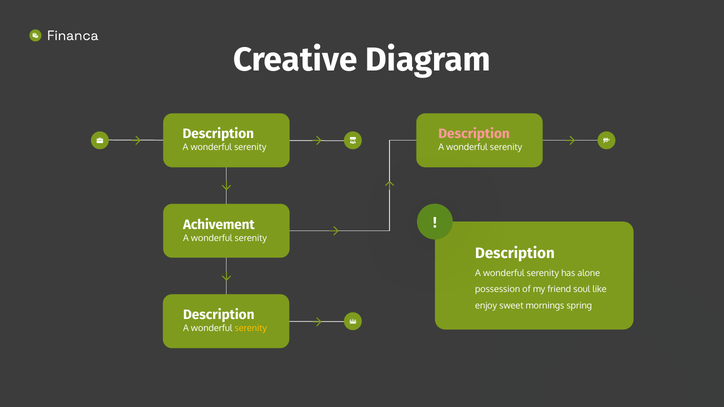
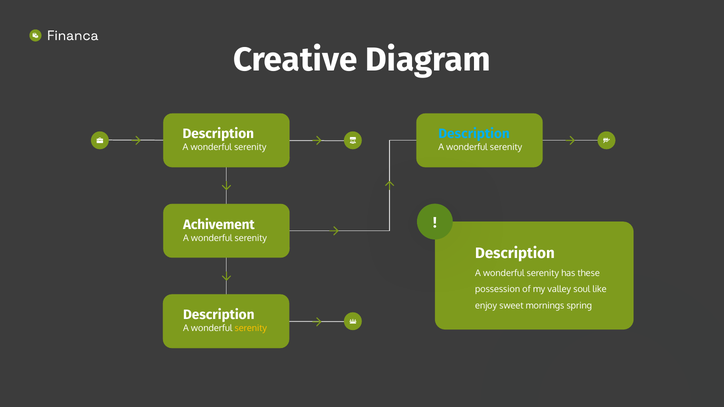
Description at (474, 134) colour: pink -> light blue
alone: alone -> these
friend: friend -> valley
